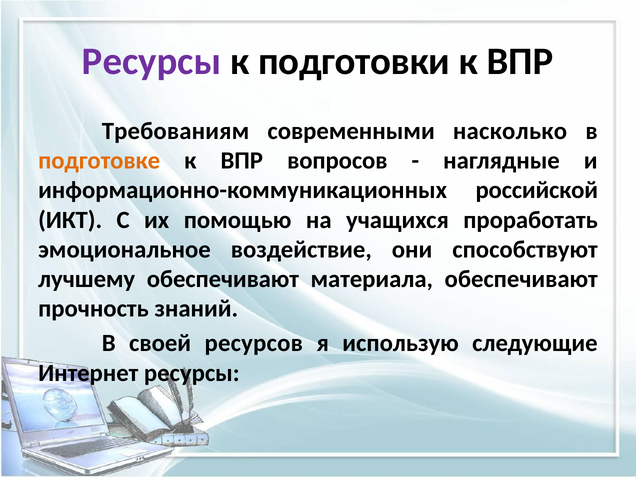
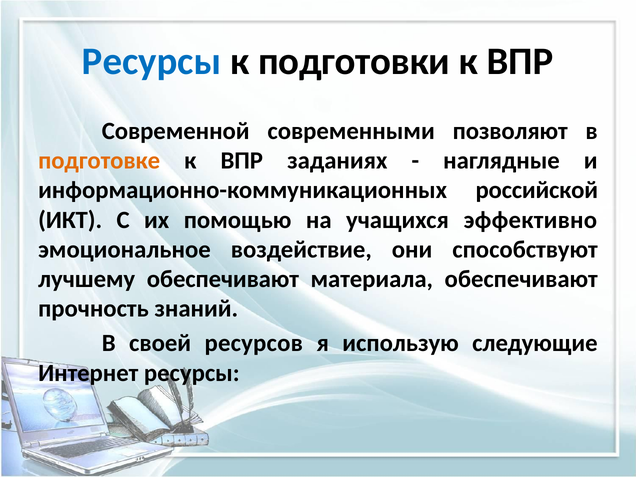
Ресурсы at (152, 62) colour: purple -> blue
Требованиям: Требованиям -> Современной
насколько: насколько -> позволяют
вопросов: вопросов -> заданиях
проработать: проработать -> эффективно
